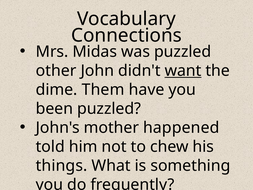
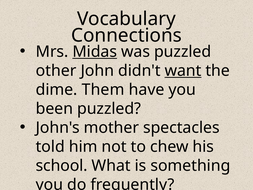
Midas underline: none -> present
happened: happened -> spectacles
things: things -> school
